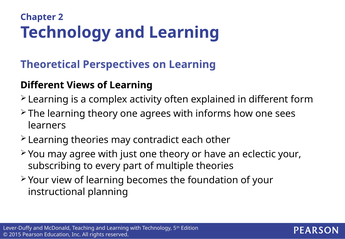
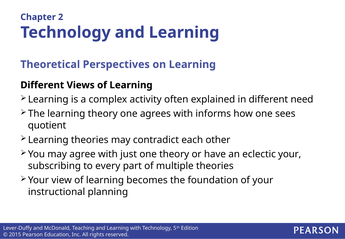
form: form -> need
learners: learners -> quotient
